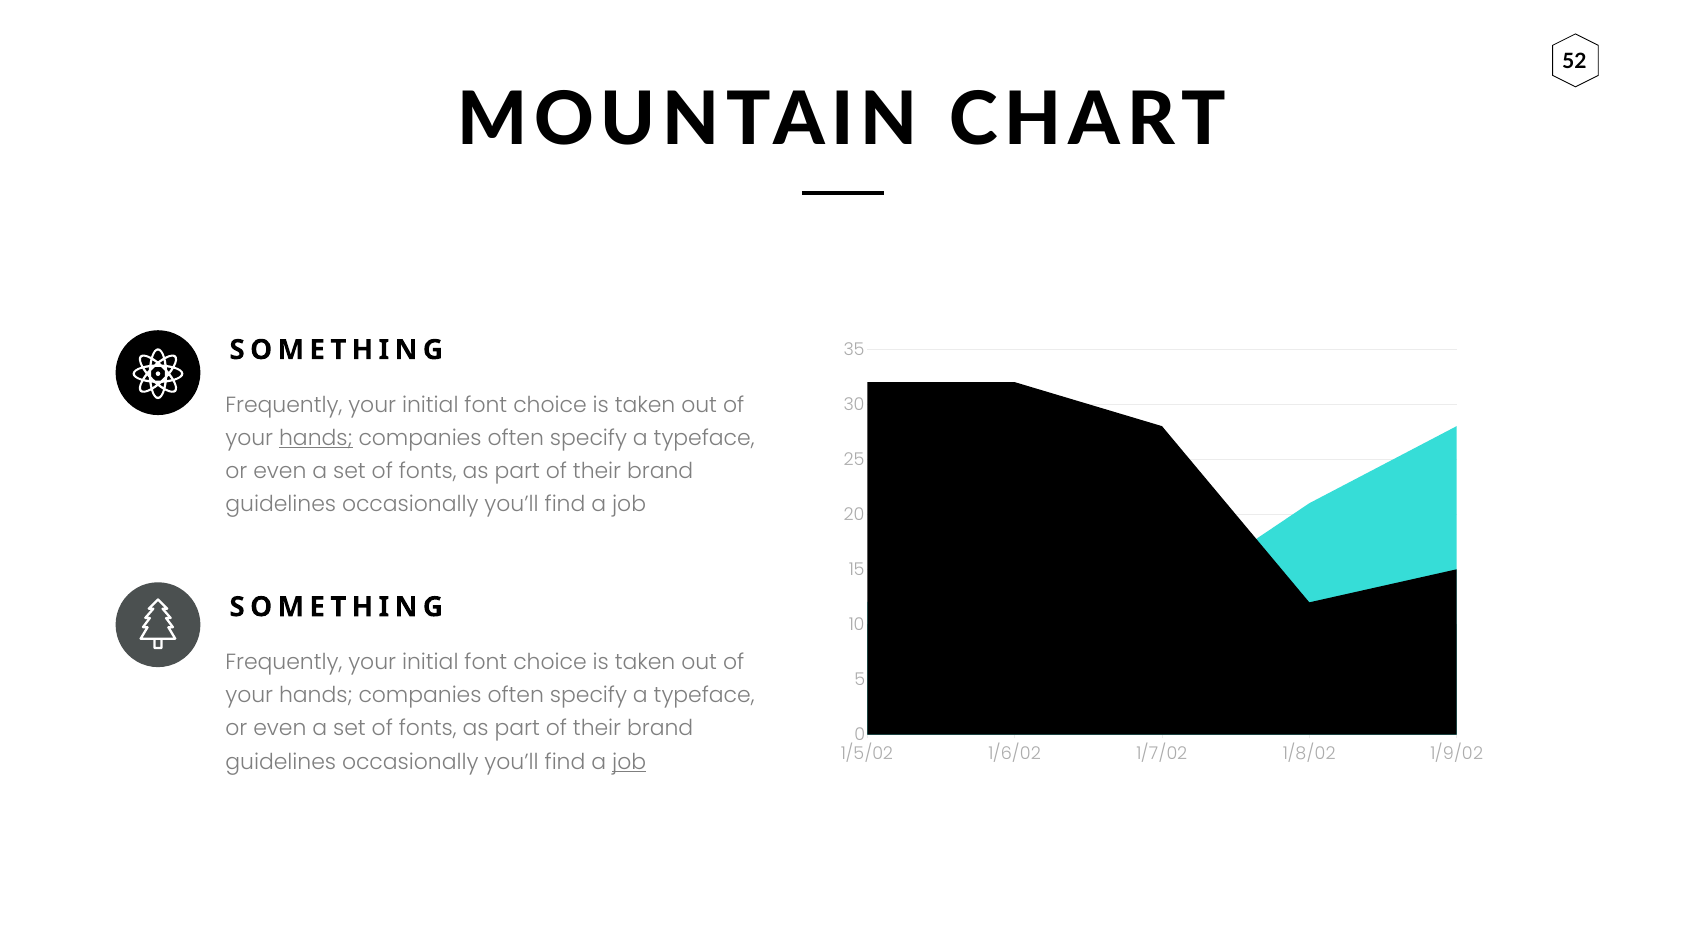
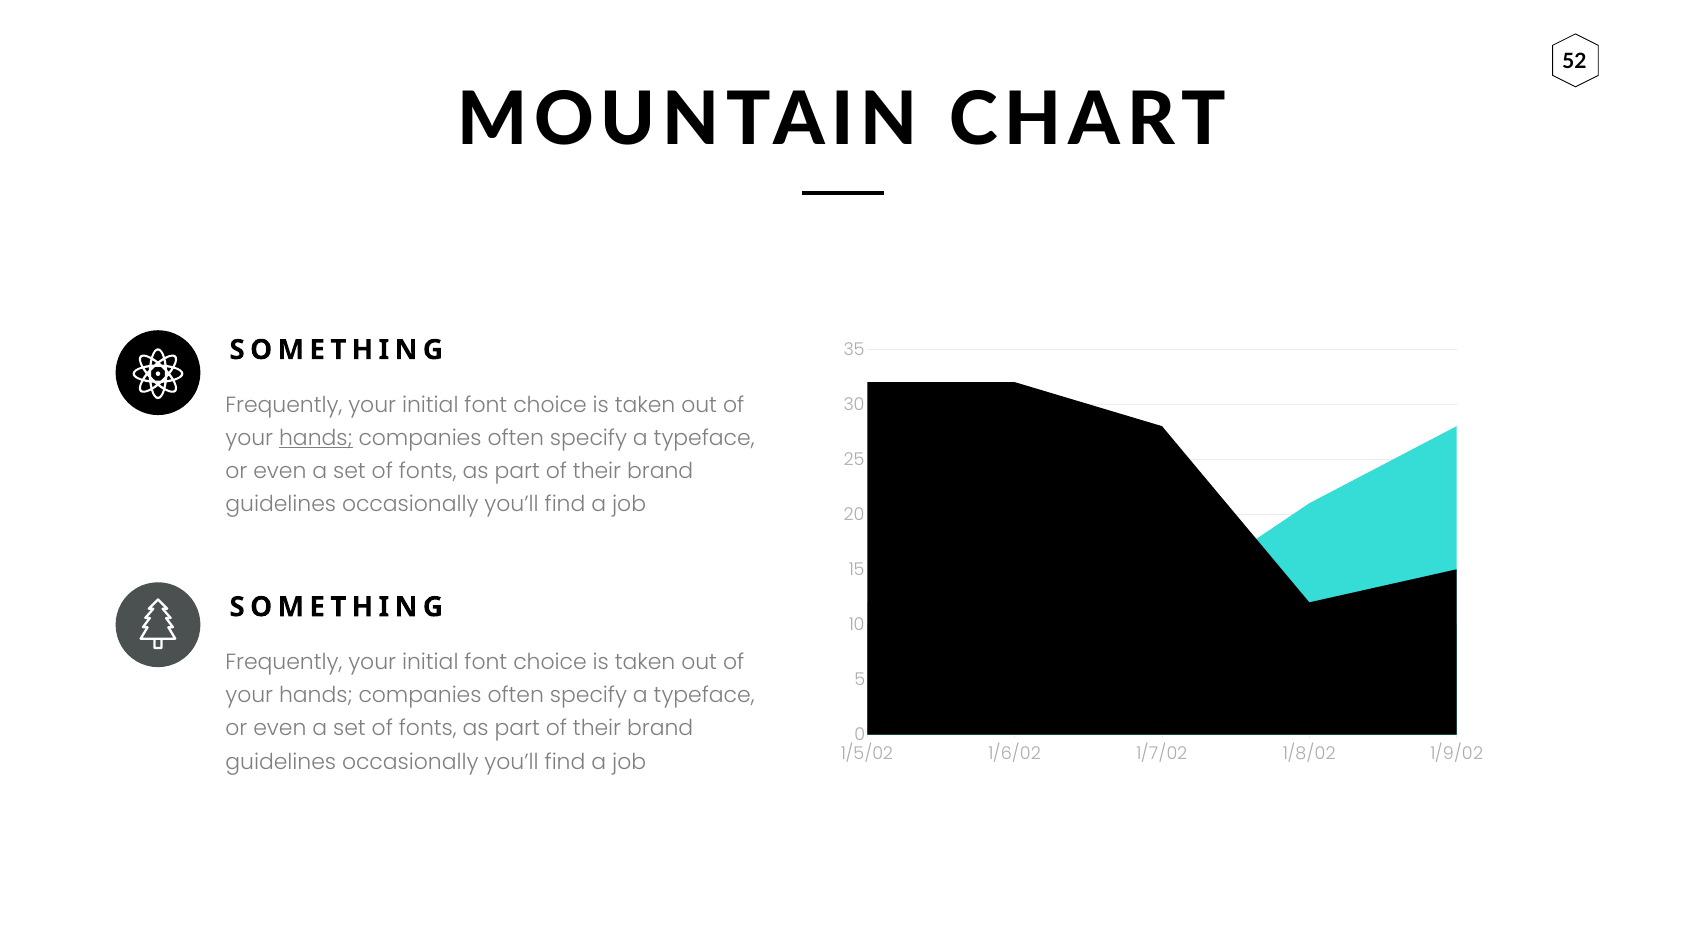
job at (629, 762) underline: present -> none
